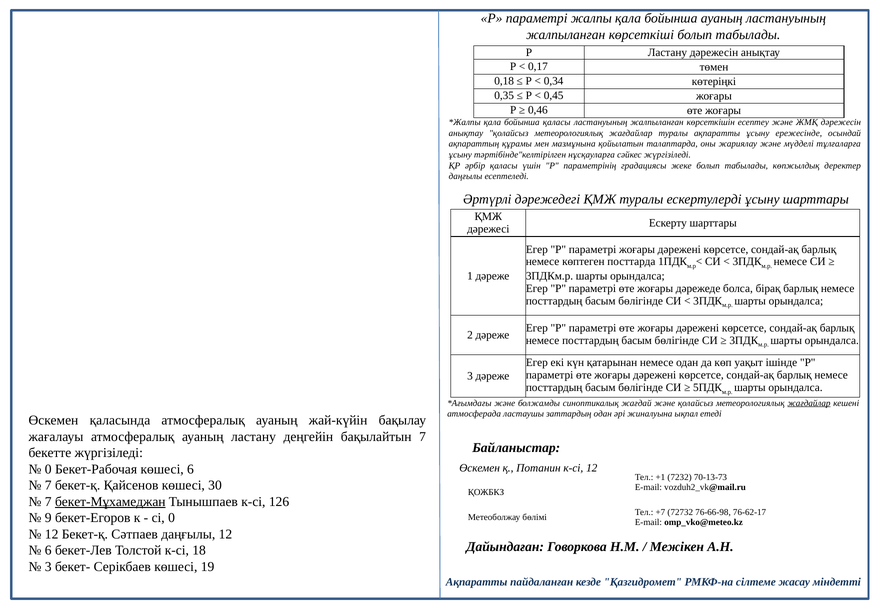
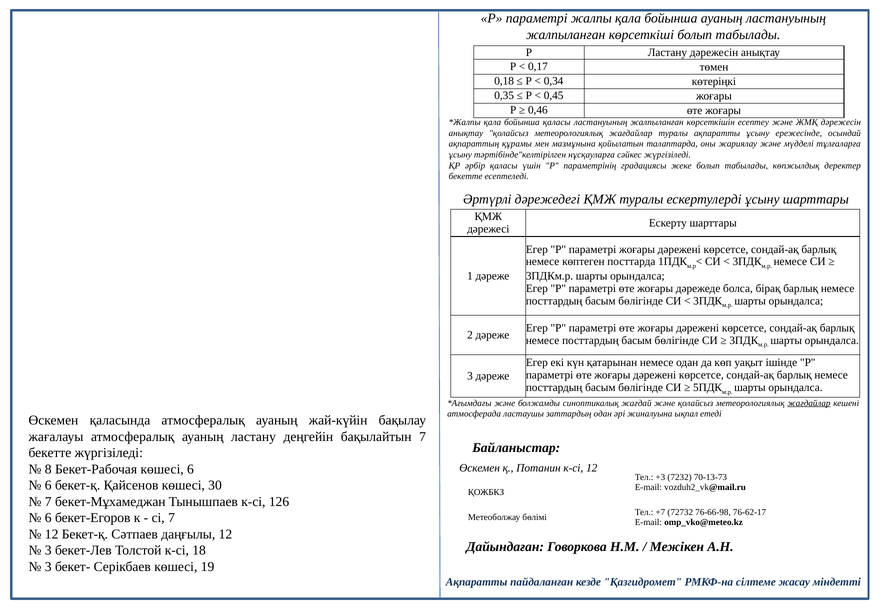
даңғылы at (466, 176): даңғылы -> бекетте
0 at (48, 469): 0 -> 8
+1: +1 -> +3
7 at (48, 486): 7 -> 6
бекет-Мұхамеджан underline: present -> none
9 at (48, 518): 9 -> 6
сі 0: 0 -> 7
6 at (48, 551): 6 -> 3
